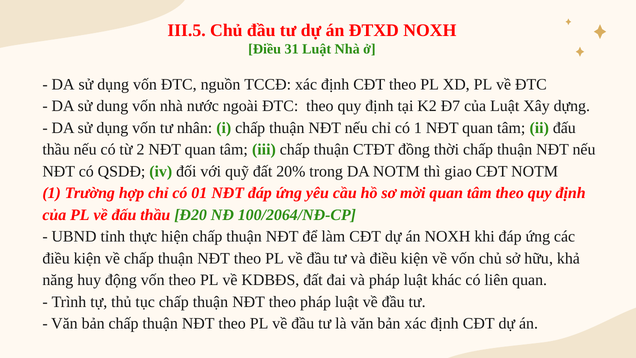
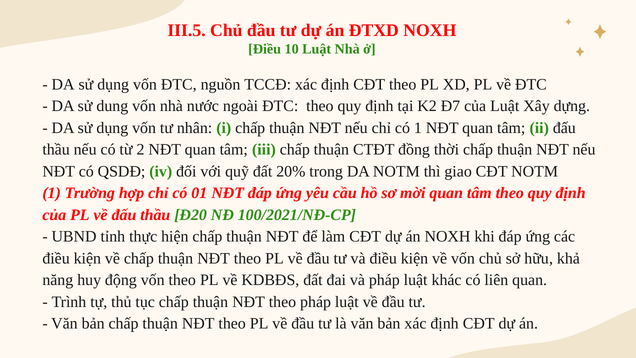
31: 31 -> 10
100/2064/NĐ-CP: 100/2064/NĐ-CP -> 100/2021/NĐ-CP
